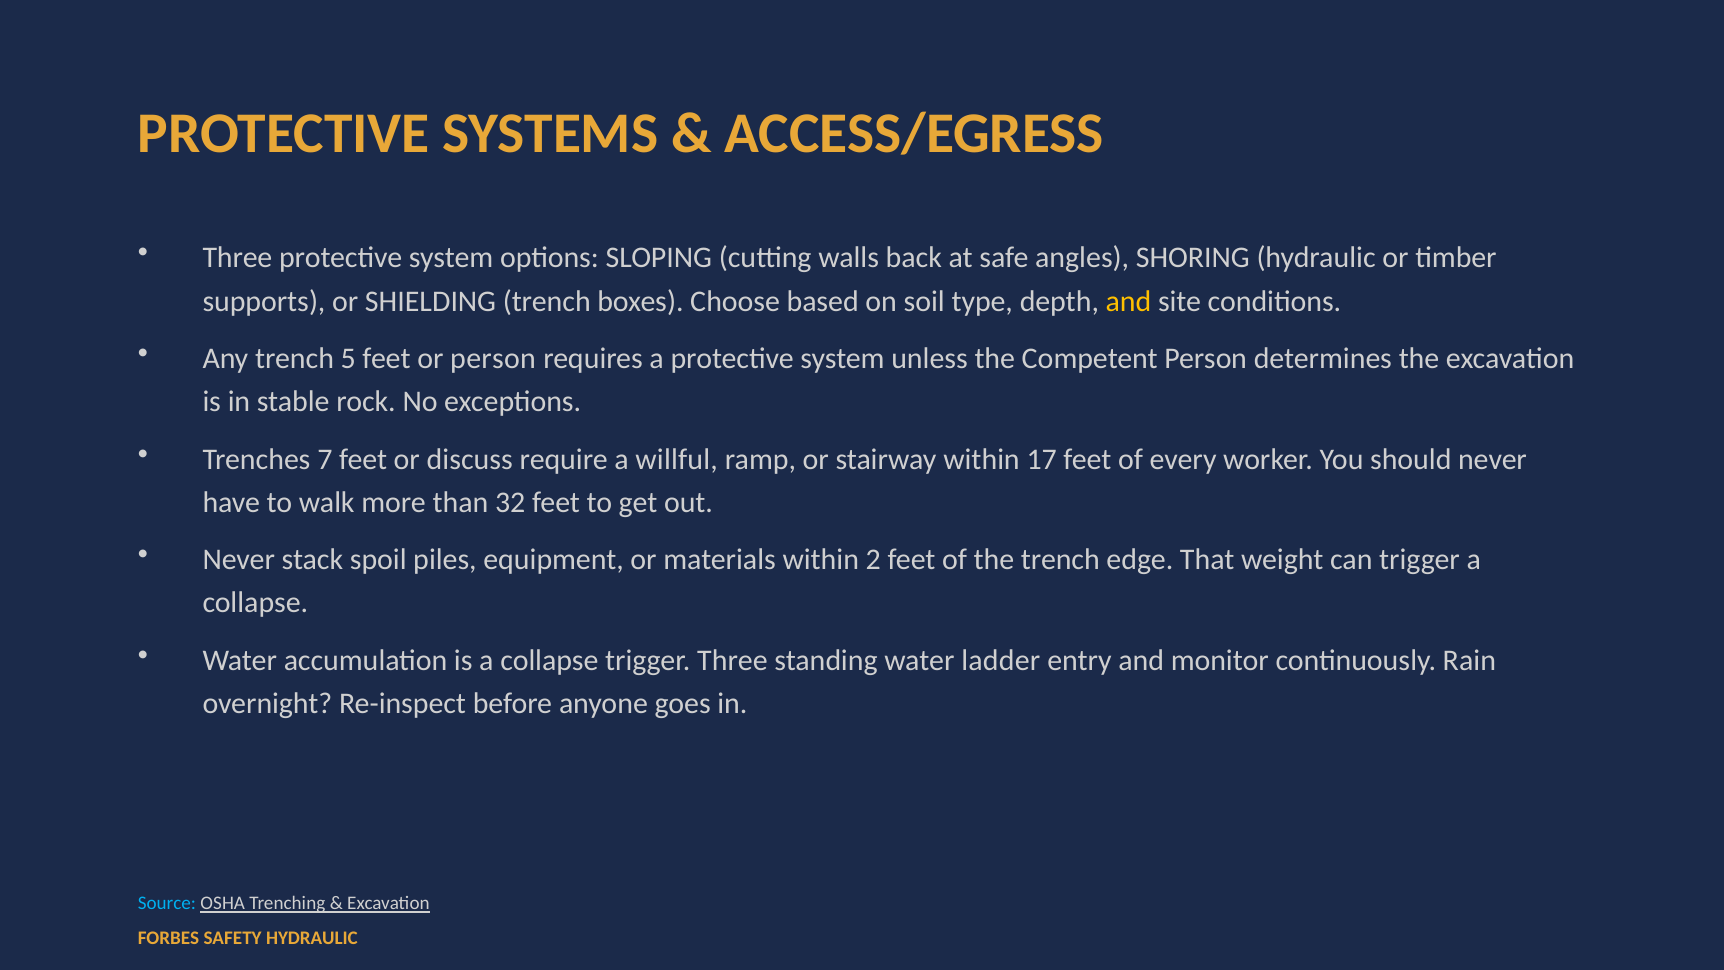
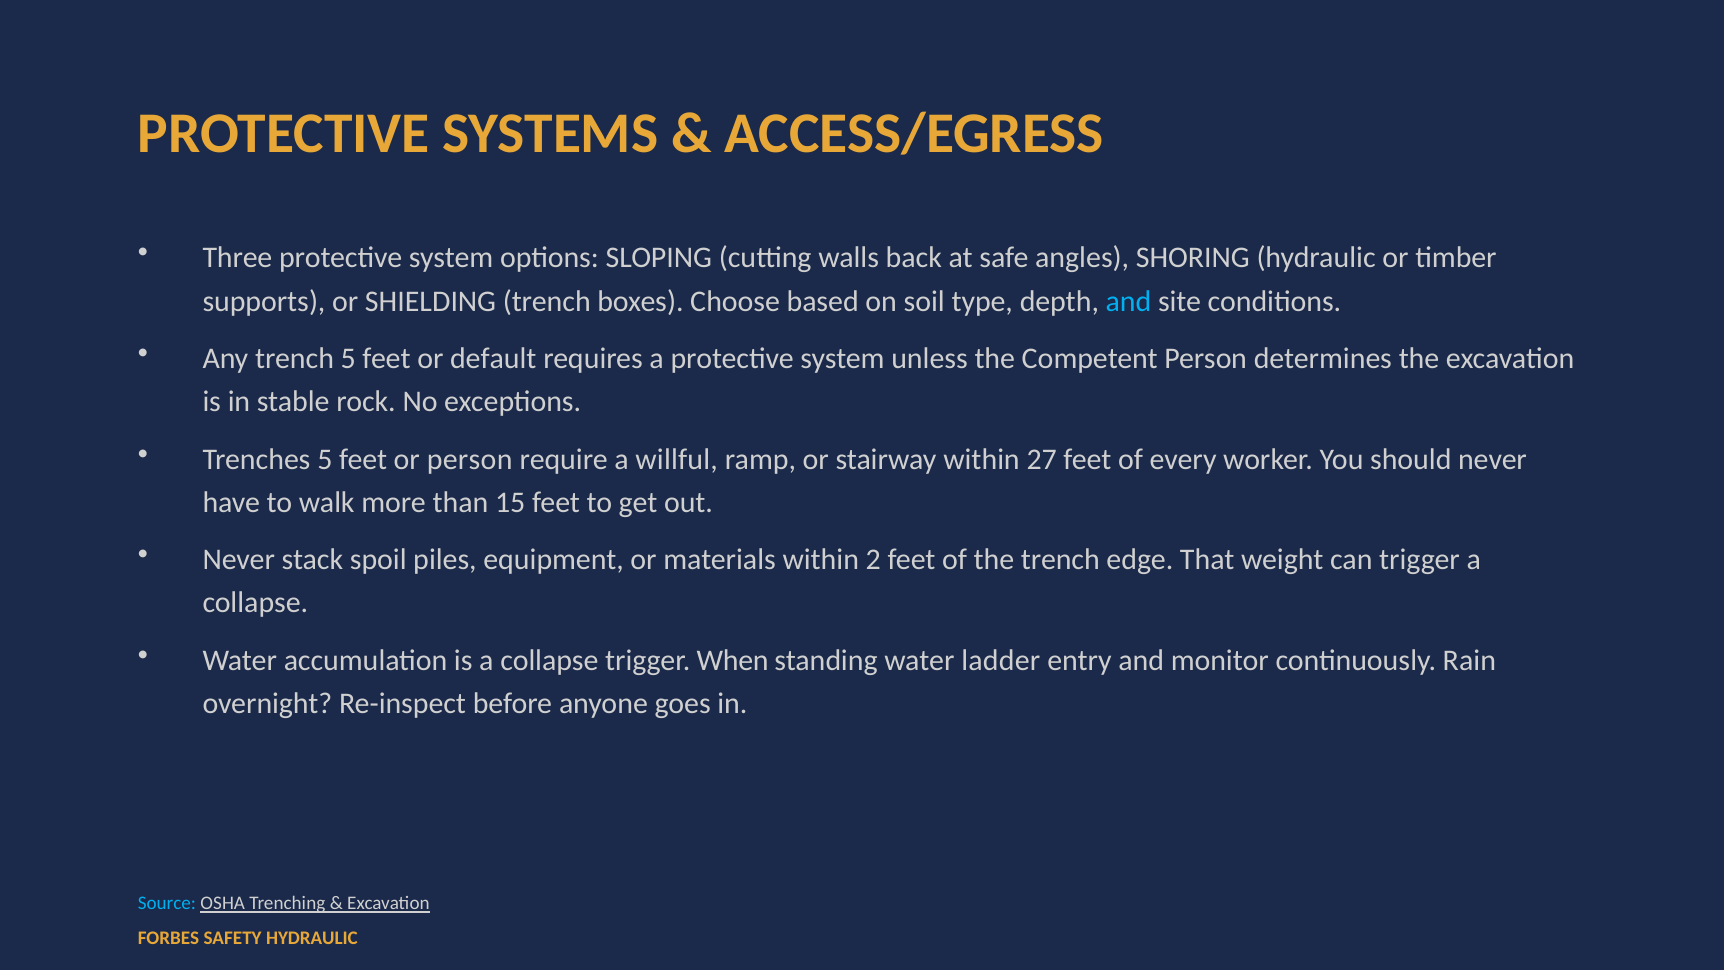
and at (1128, 301) colour: yellow -> light blue
or person: person -> default
Trenches 7: 7 -> 5
or discuss: discuss -> person
17: 17 -> 27
32: 32 -> 15
trigger Three: Three -> When
